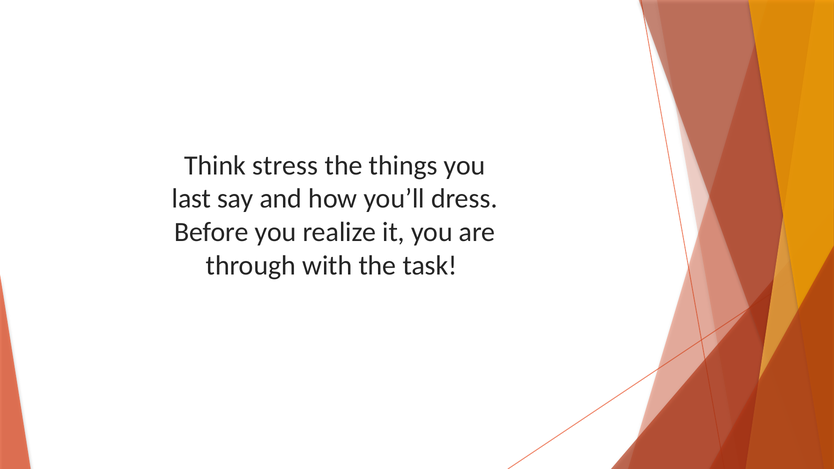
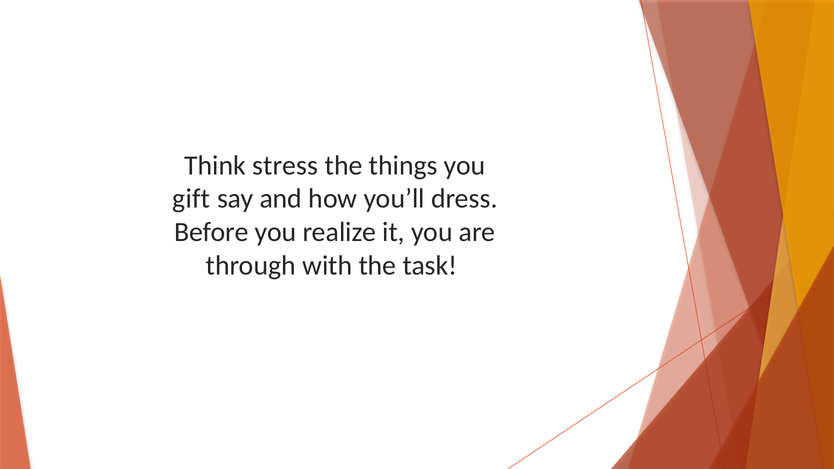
last: last -> gift
